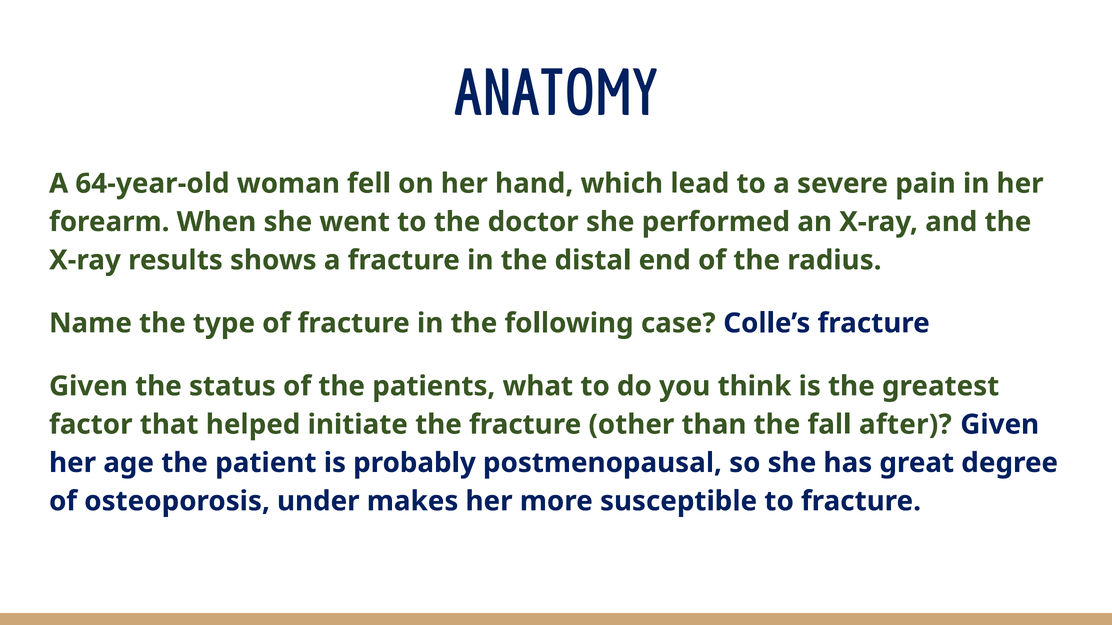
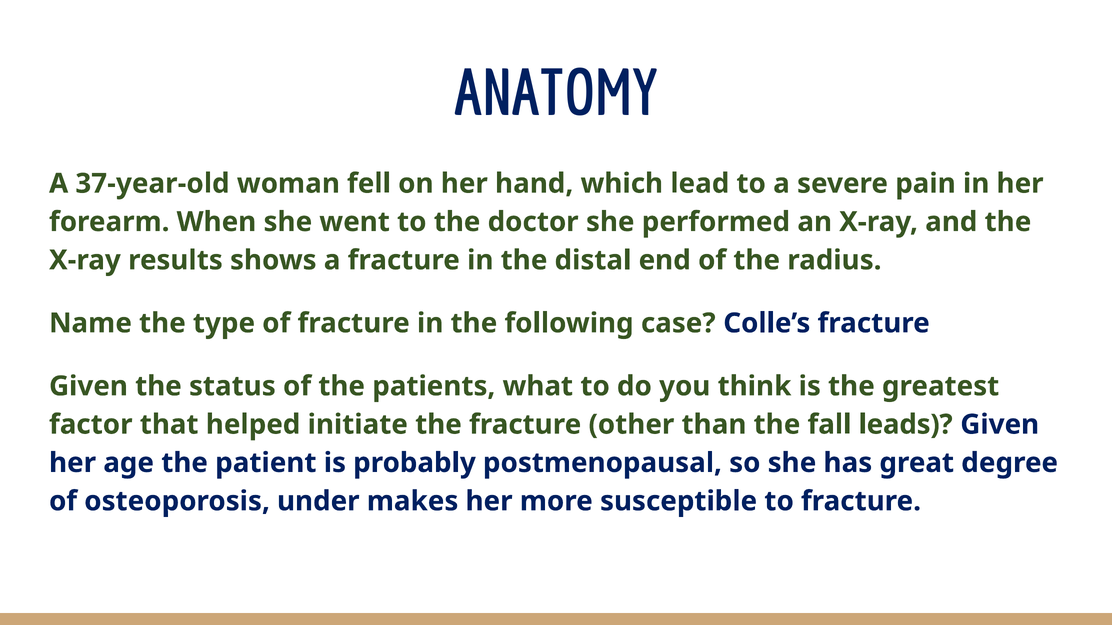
64-year-old: 64-year-old -> 37-year-old
after: after -> leads
